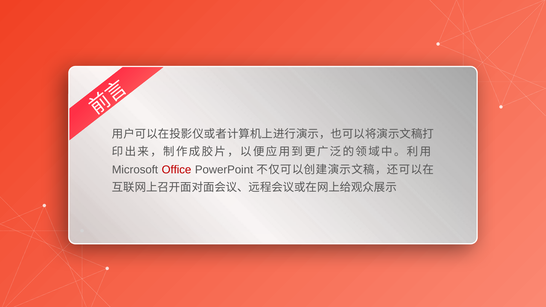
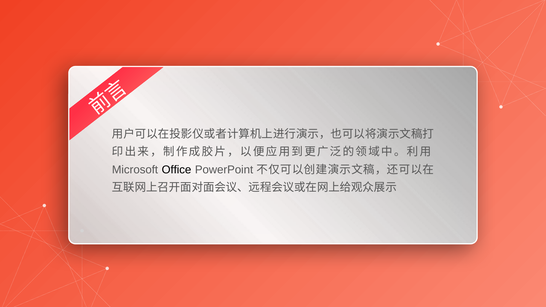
Office colour: red -> black
